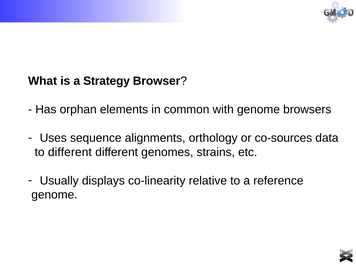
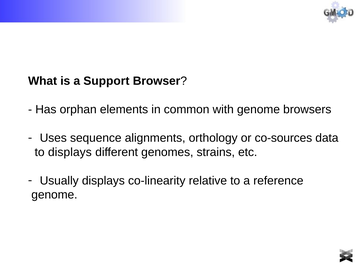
Strategy: Strategy -> Support
to different: different -> displays
